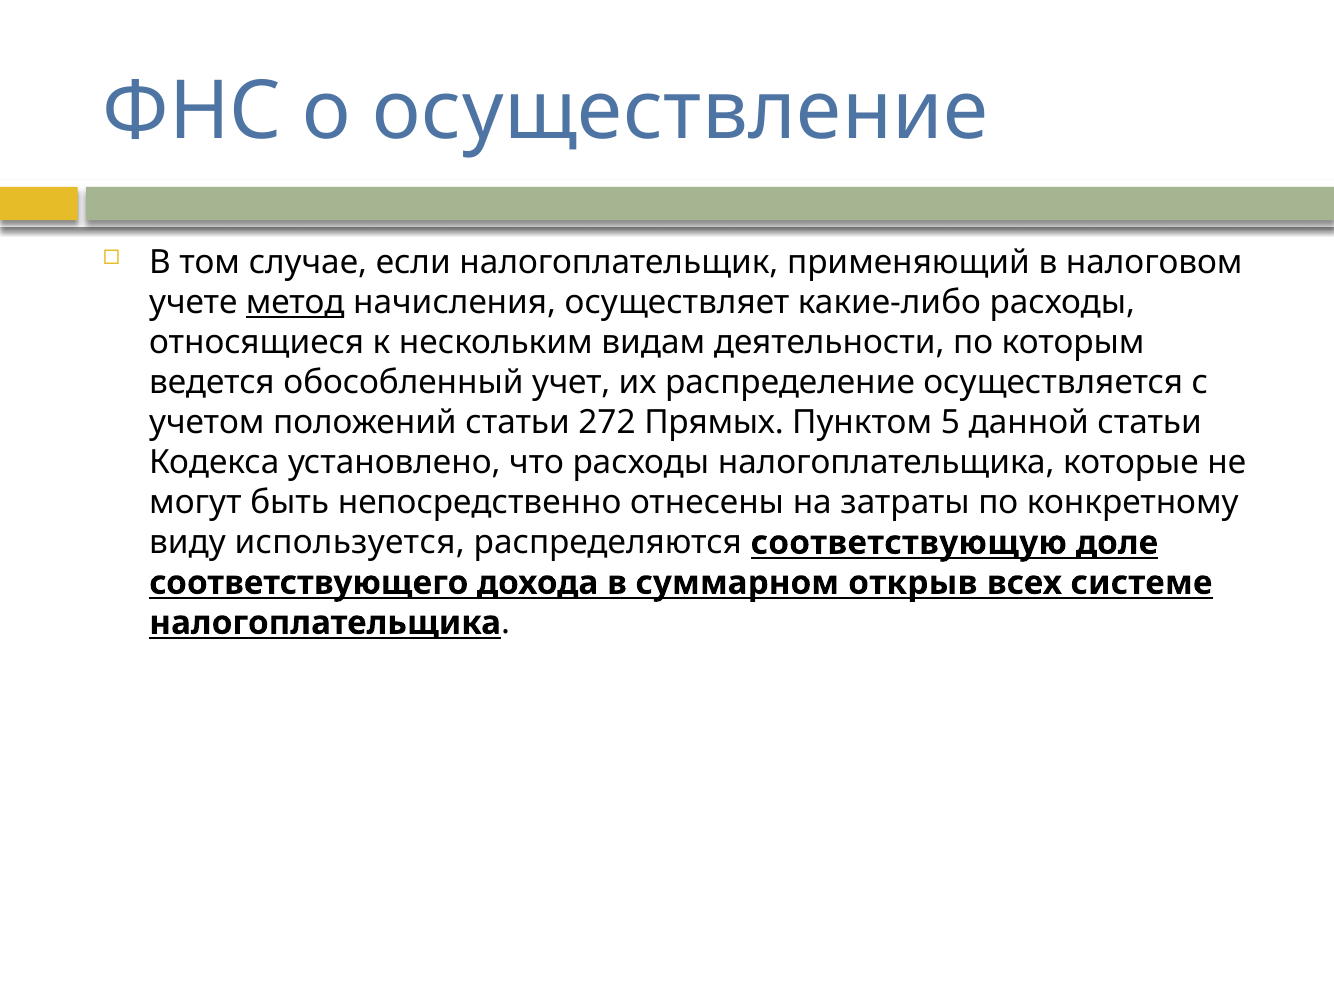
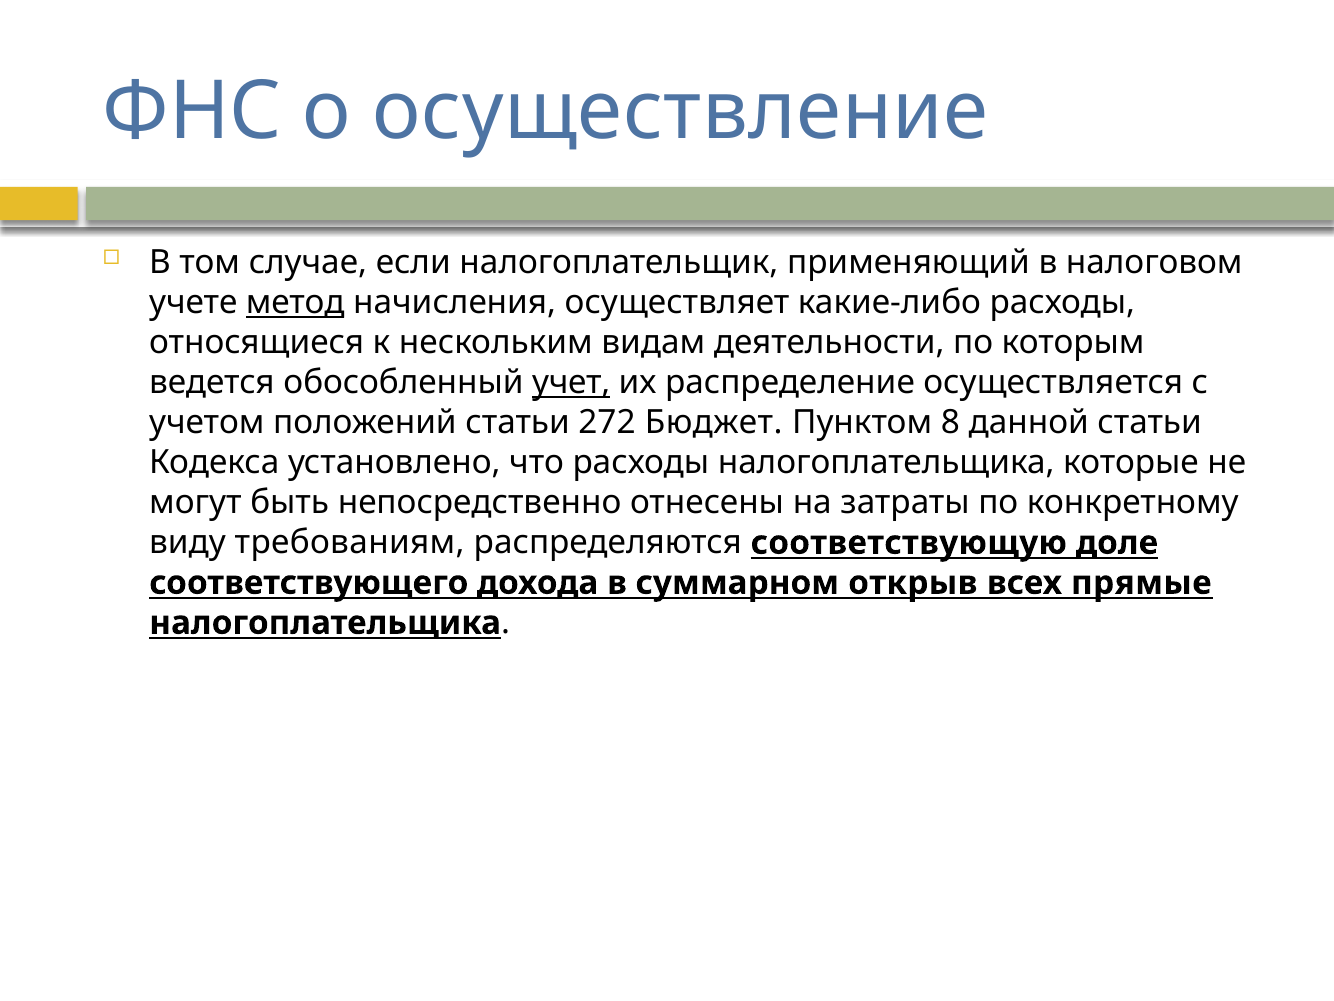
учет underline: none -> present
Прямых: Прямых -> Бюджет
5: 5 -> 8
используется: используется -> требованиям
системе: системе -> прямые
